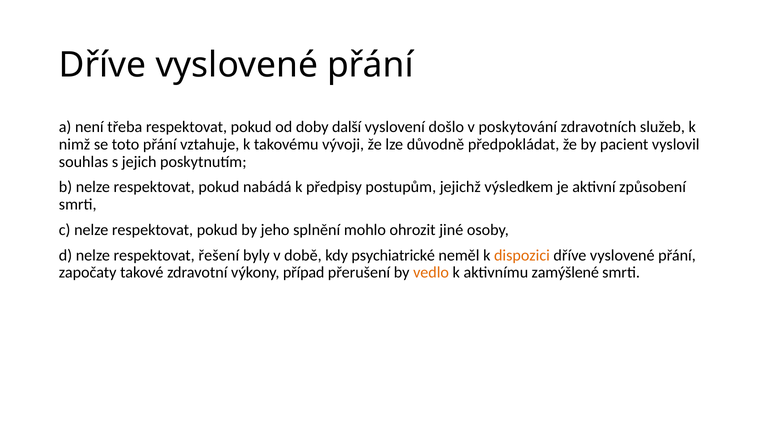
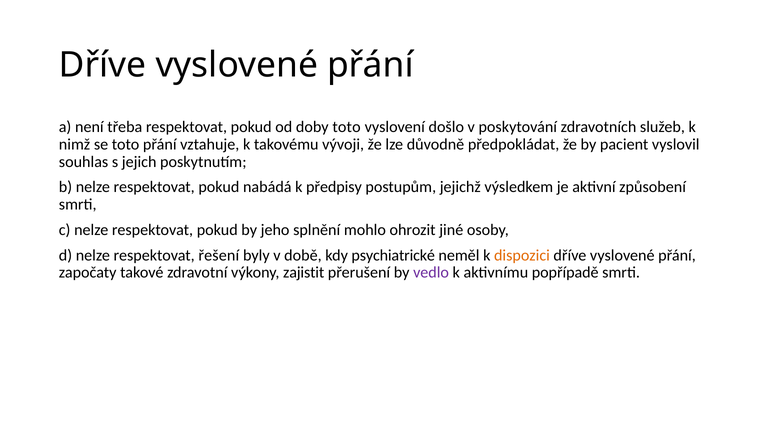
doby další: další -> toto
případ: případ -> zajistit
vedlo colour: orange -> purple
zamýšlené: zamýšlené -> popřípadě
